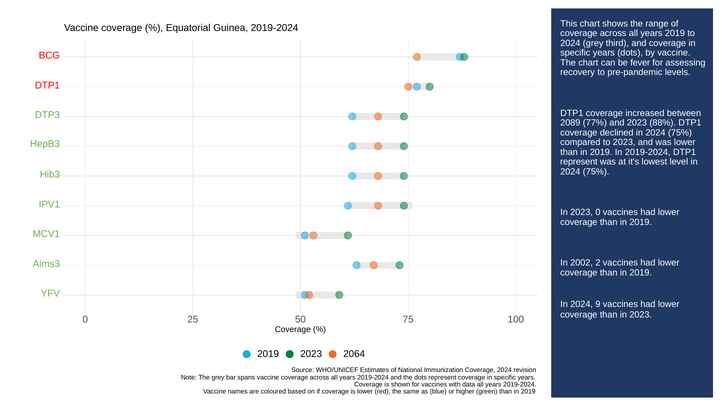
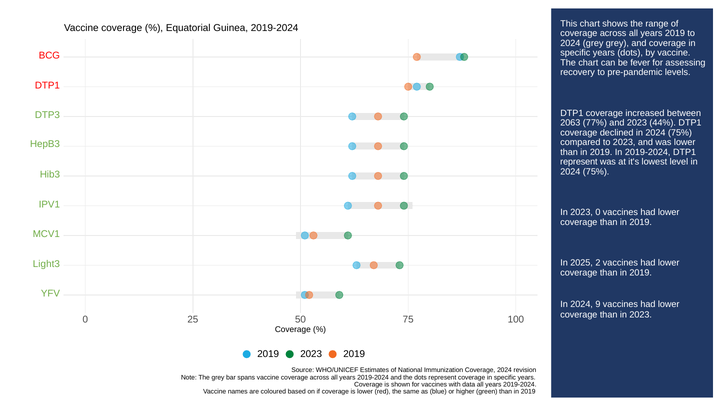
grey third: third -> grey
2089: 2089 -> 2063
88%: 88% -> 44%
2002: 2002 -> 2025
Aims3: Aims3 -> Light3
2023 2064: 2064 -> 2019
